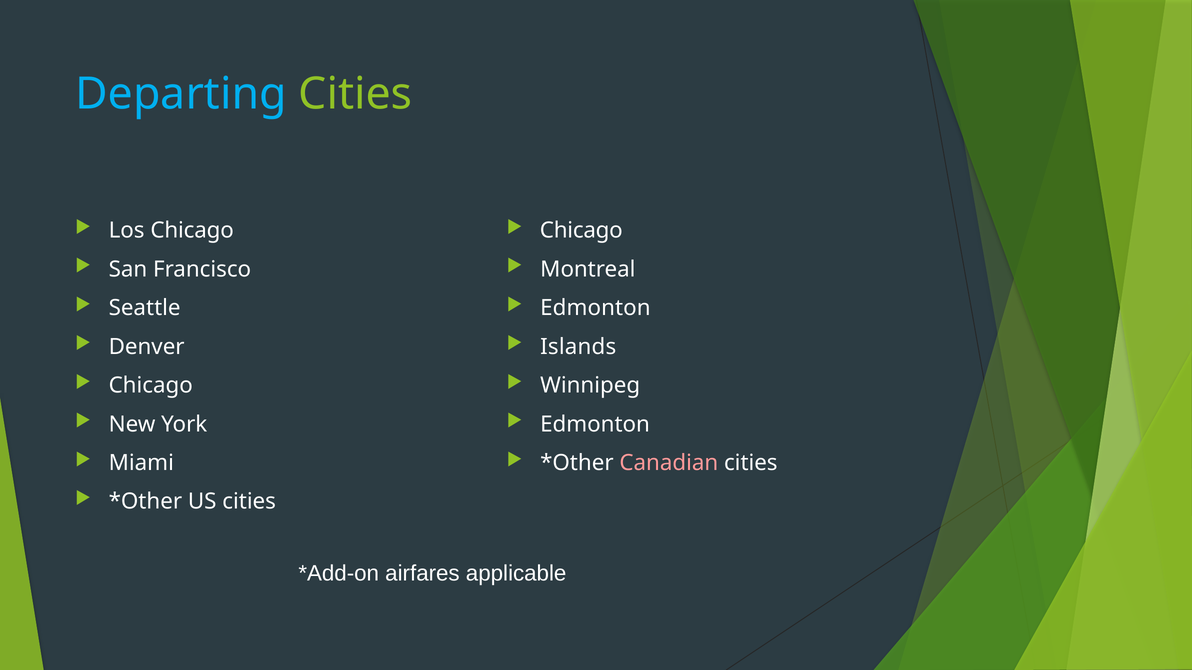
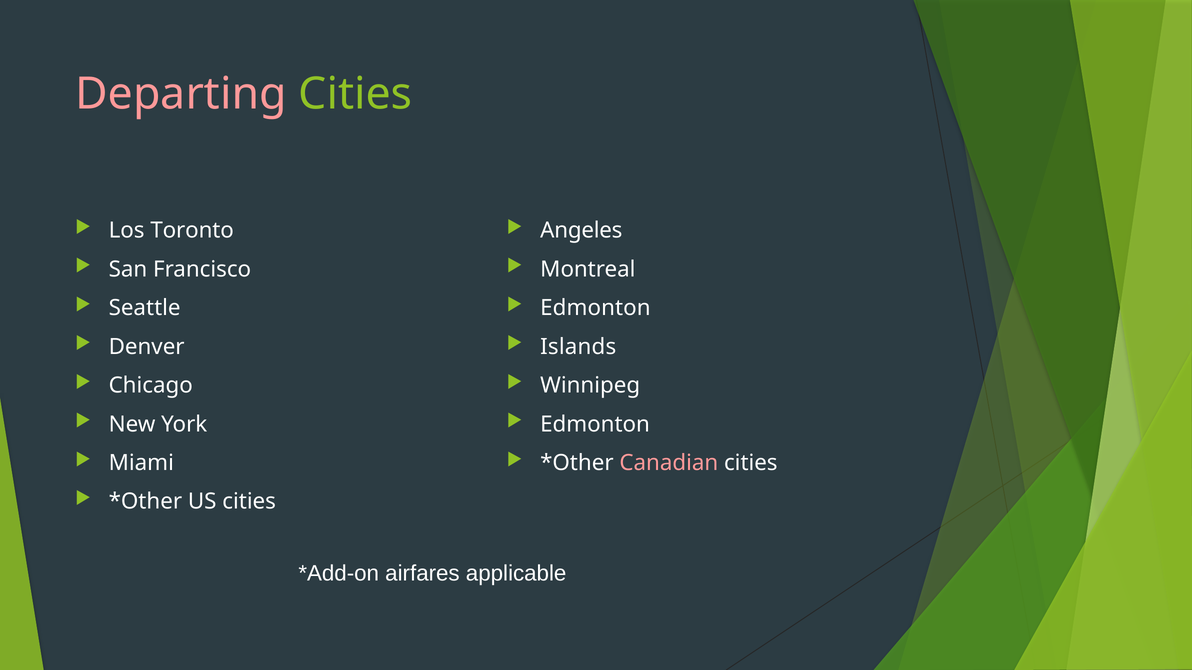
Departing colour: light blue -> pink
Los Chicago: Chicago -> Toronto
Chicago at (581, 231): Chicago -> Angeles
